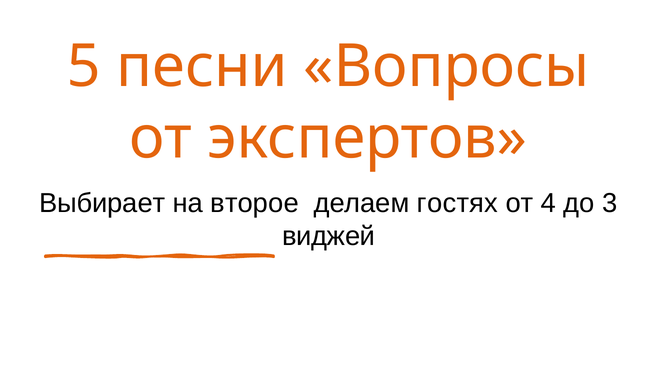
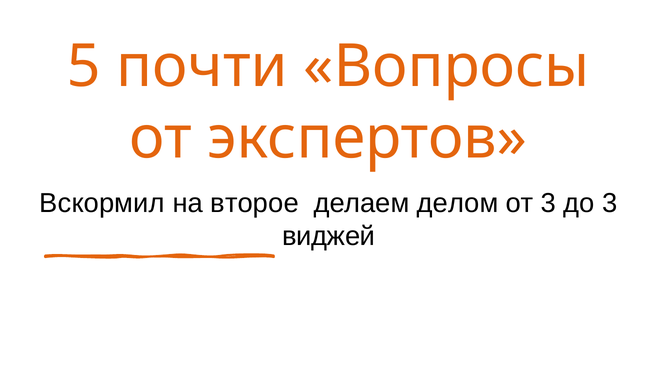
песни: песни -> почти
Выбирает: Выбирает -> Вскормил
гостях: гостях -> делом
от 4: 4 -> 3
